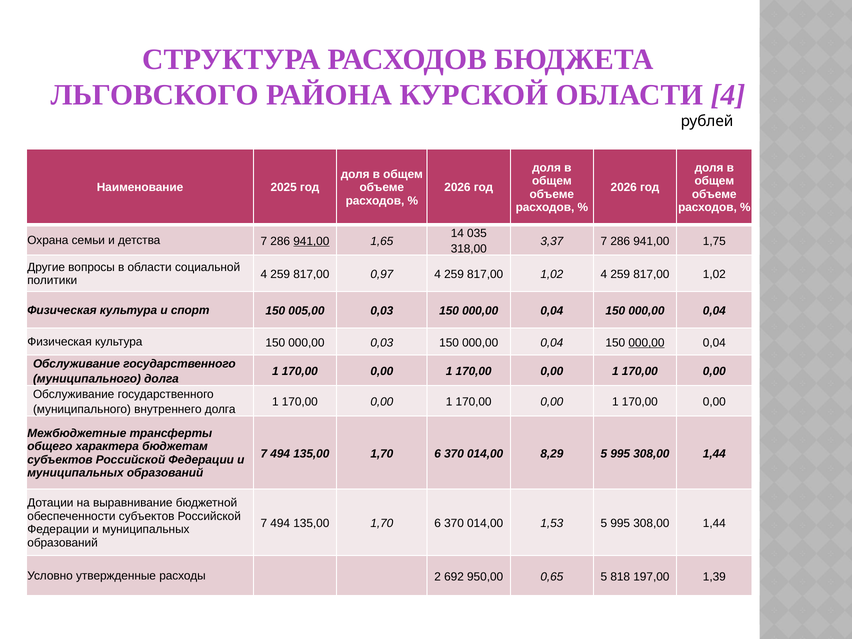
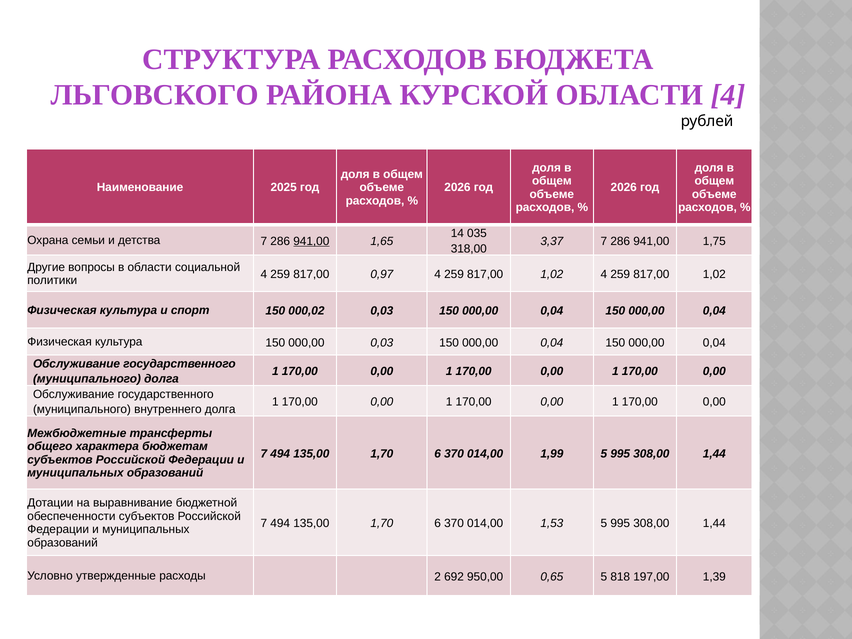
005,00: 005,00 -> 000,02
000,00 at (646, 343) underline: present -> none
8,29: 8,29 -> 1,99
